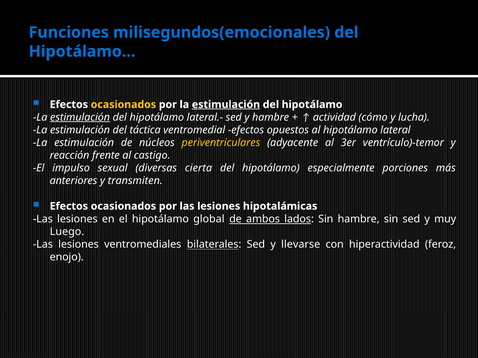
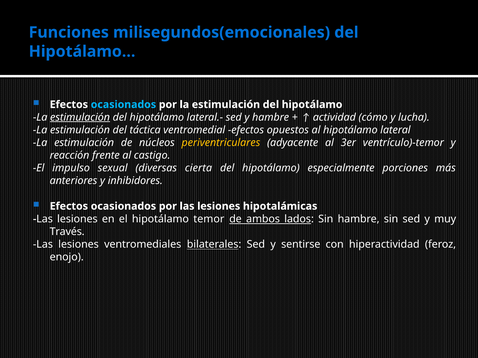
ocasionados at (123, 105) colour: yellow -> light blue
estimulación at (226, 105) underline: present -> none
transmiten: transmiten -> inhibidores
global: global -> temor
Luego: Luego -> Través
llevarse: llevarse -> sentirse
